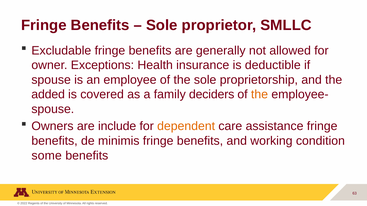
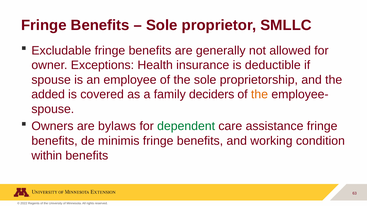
include: include -> bylaws
dependent colour: orange -> green
some: some -> within
